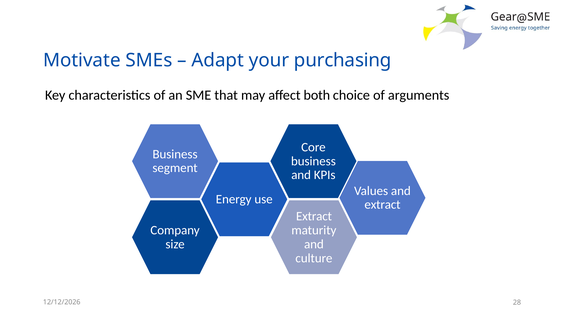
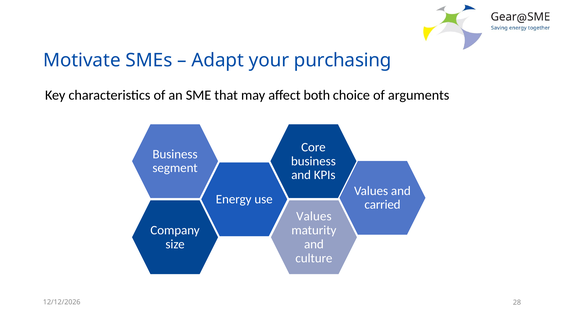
extract at (382, 205): extract -> carried
Extract at (314, 216): Extract -> Values
